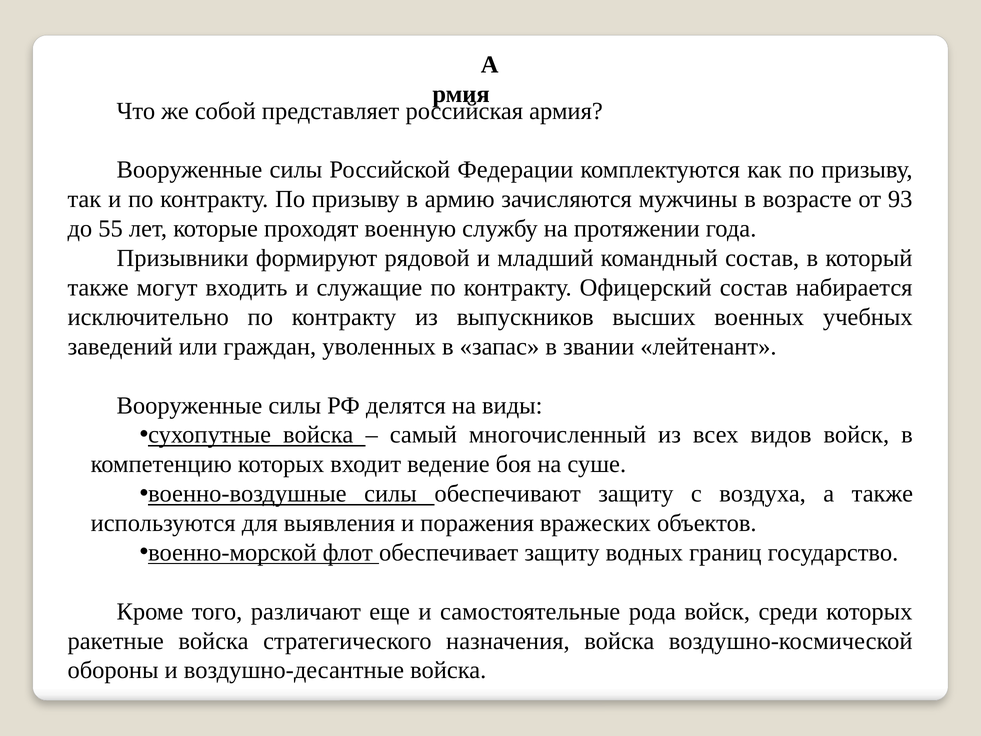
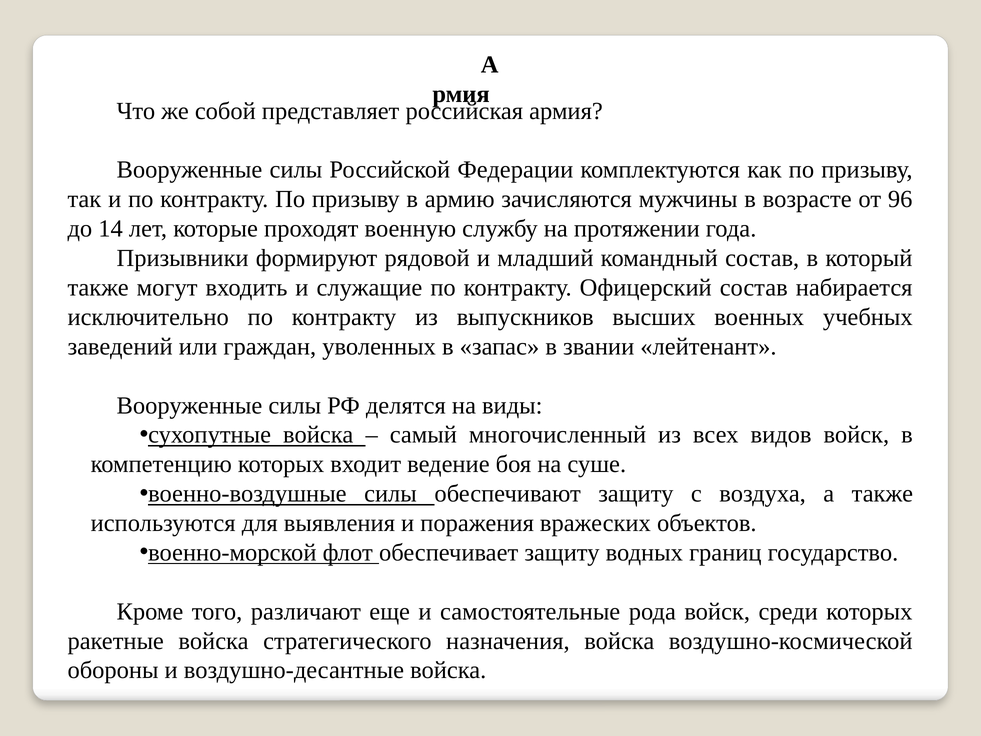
93: 93 -> 96
55: 55 -> 14
